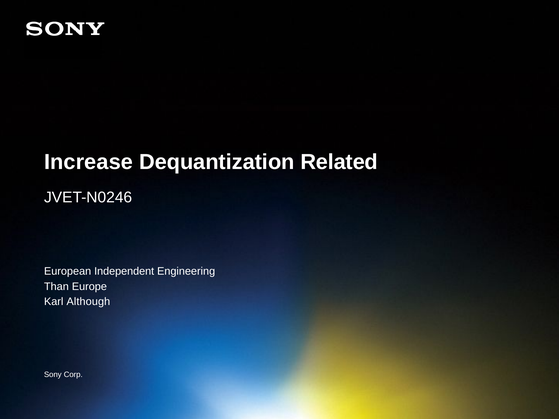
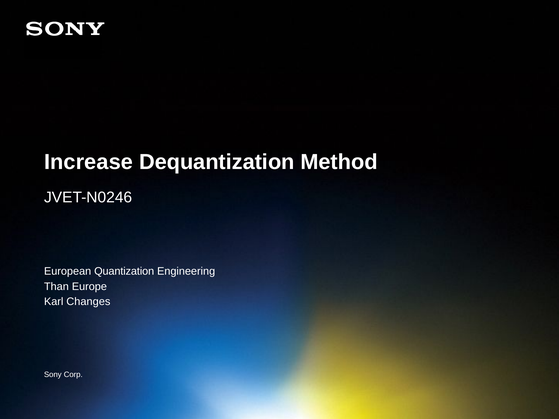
Related: Related -> Method
Independent: Independent -> Quantization
Although: Although -> Changes
